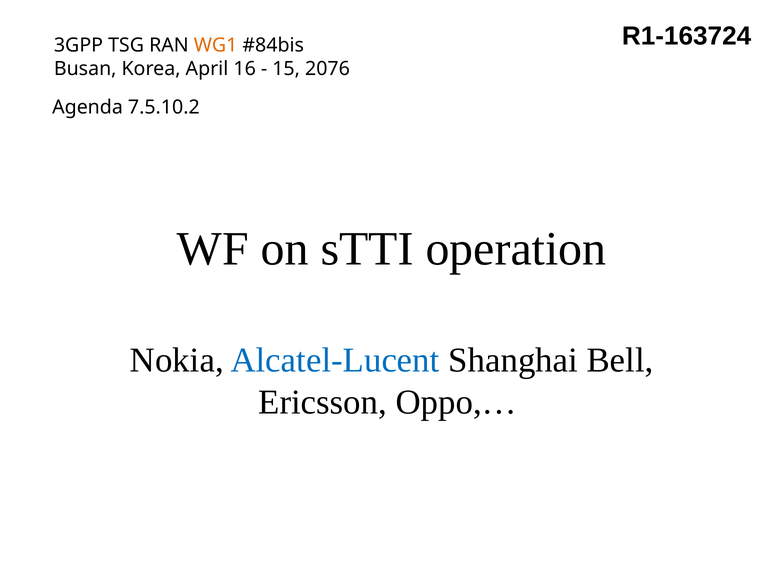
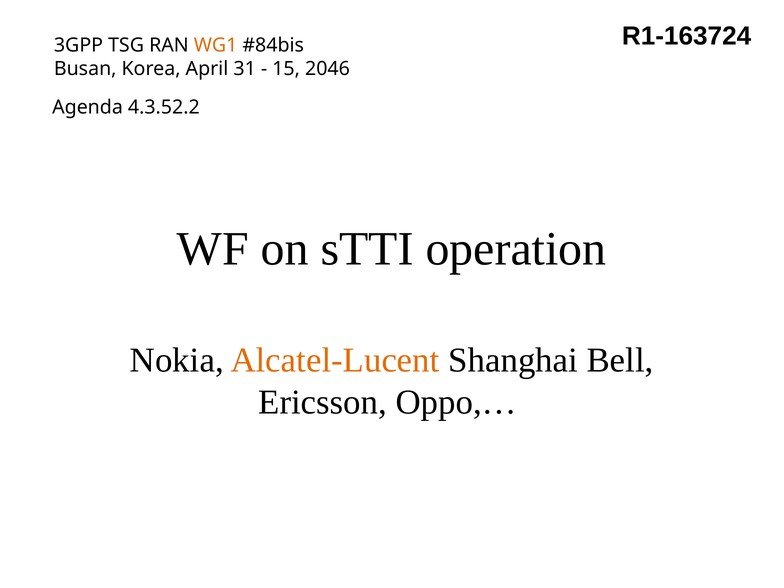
16: 16 -> 31
2076: 2076 -> 2046
7.5.10.2: 7.5.10.2 -> 4.3.52.2
Alcatel-Lucent colour: blue -> orange
